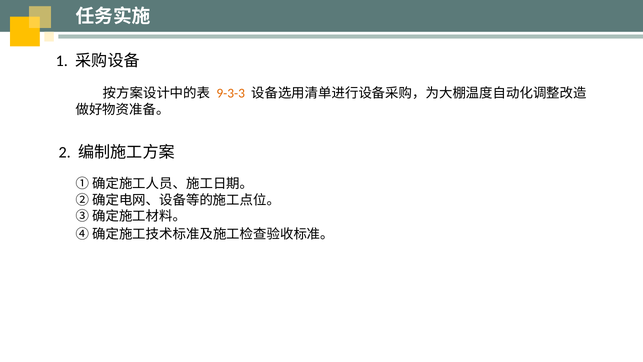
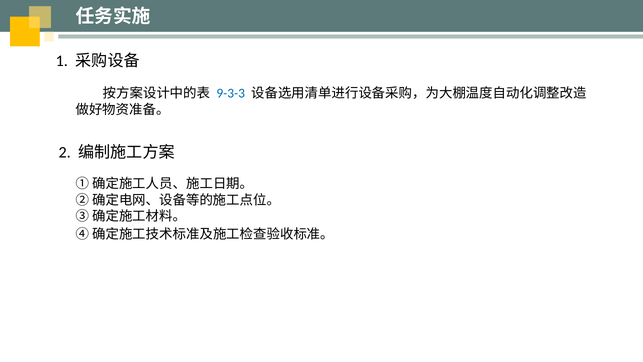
9-3-3 colour: orange -> blue
